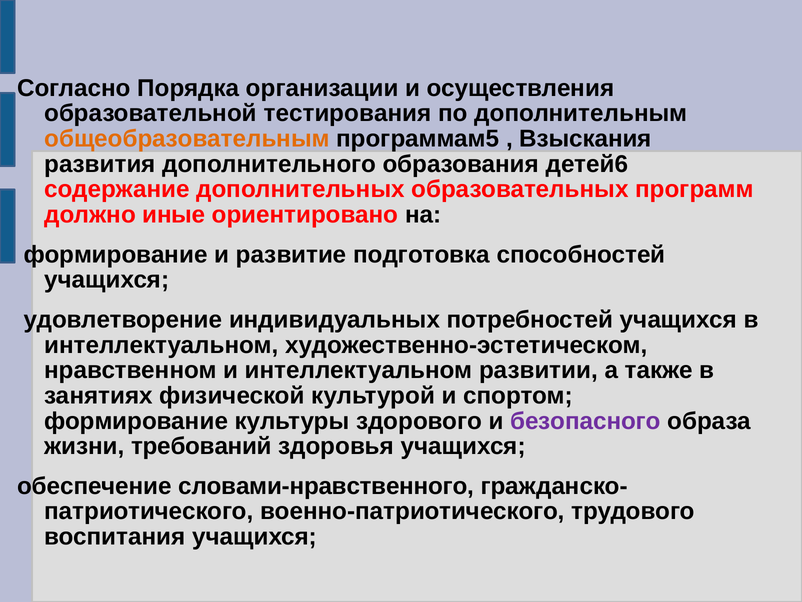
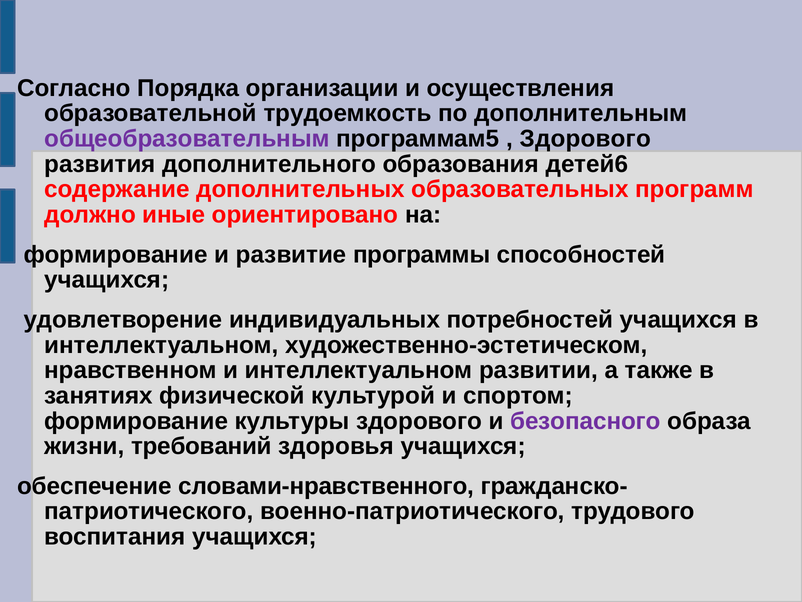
тестирования: тестирования -> трудоемкость
общеобразовательным colour: orange -> purple
Взыскания at (586, 139): Взыскания -> Здорового
подготовка: подготовка -> программы
